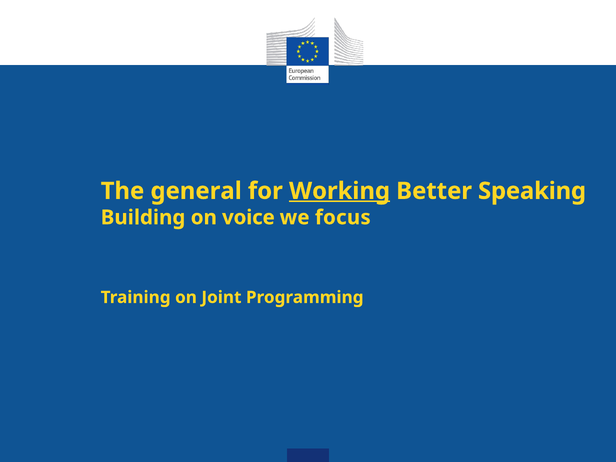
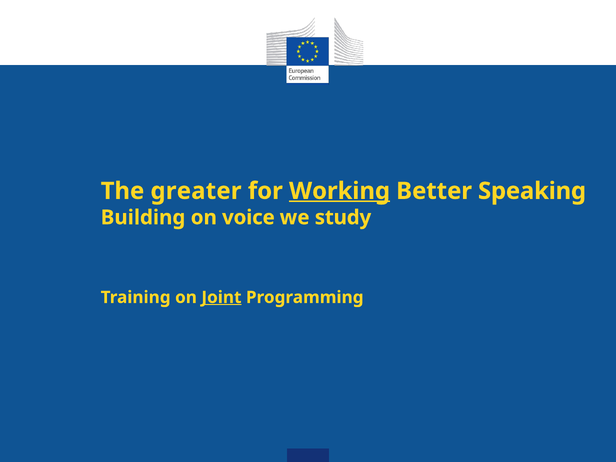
general: general -> greater
focus: focus -> study
Joint underline: none -> present
